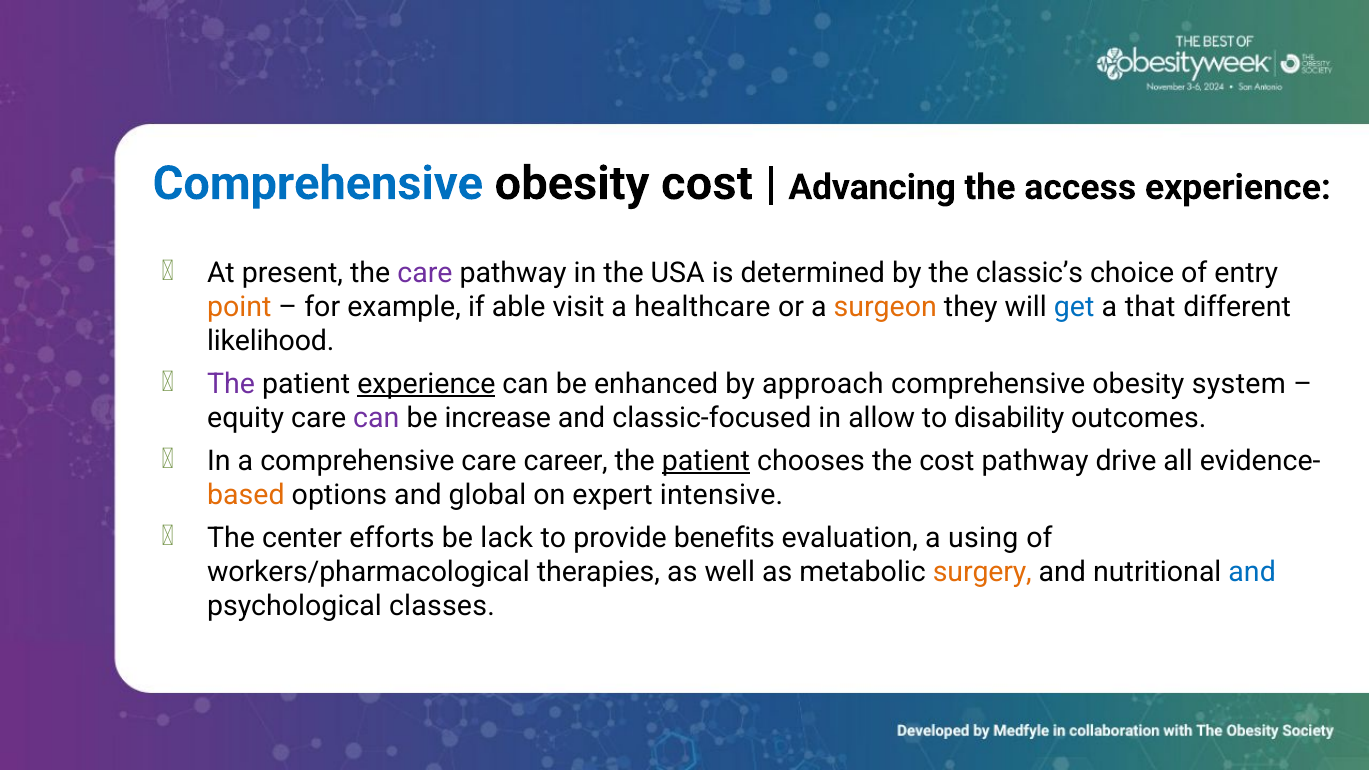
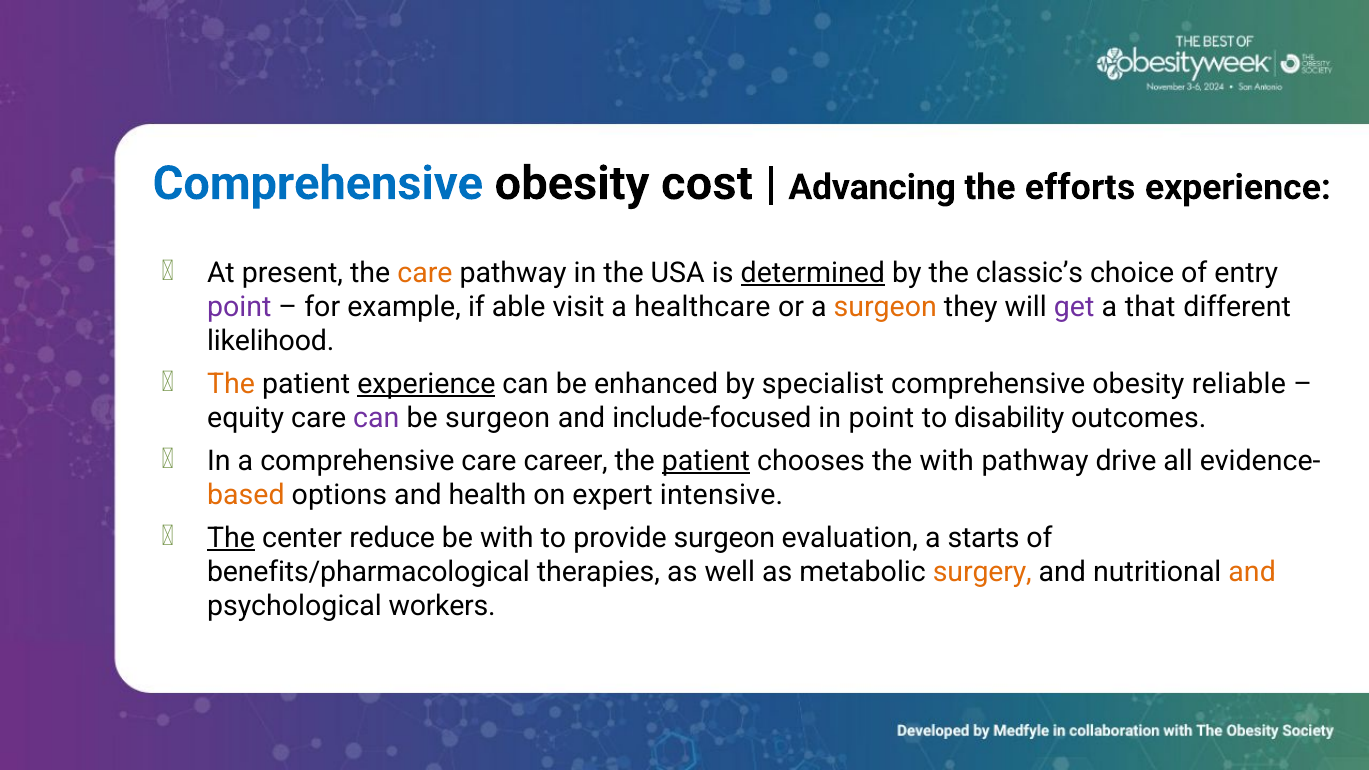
access: access -> efforts
care at (425, 273) colour: purple -> orange
determined underline: none -> present
point at (239, 307) colour: orange -> purple
get colour: blue -> purple
The at (231, 384) colour: purple -> orange
approach: approach -> specialist
system: system -> reliable
be increase: increase -> surgeon
classic-focused: classic-focused -> include-focused
in allow: allow -> point
the cost: cost -> with
global: global -> health
The at (231, 538) underline: none -> present
efforts: efforts -> reduce
be lack: lack -> with
provide benefits: benefits -> surgeon
using: using -> starts
workers/pharmacological: workers/pharmacological -> benefits/pharmacological
and at (1252, 572) colour: blue -> orange
classes: classes -> workers
